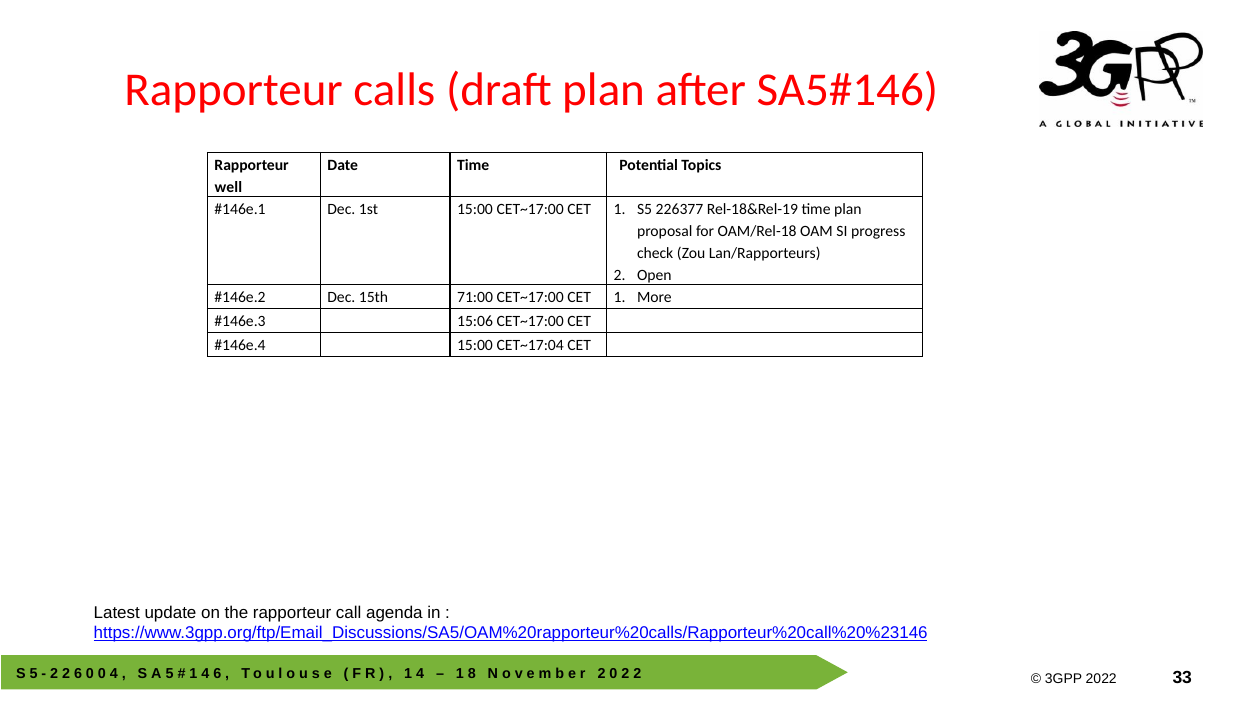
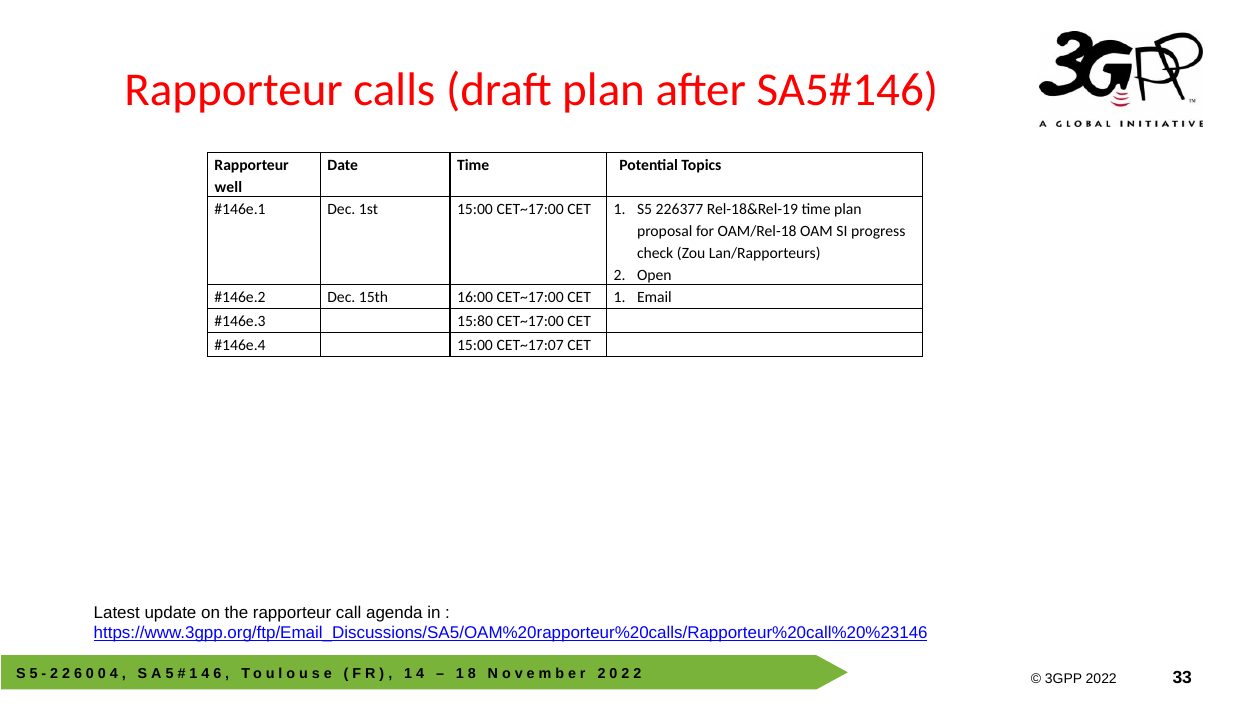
71:00: 71:00 -> 16:00
More: More -> Email
15:06: 15:06 -> 15:80
CET~17:04: CET~17:04 -> CET~17:07
